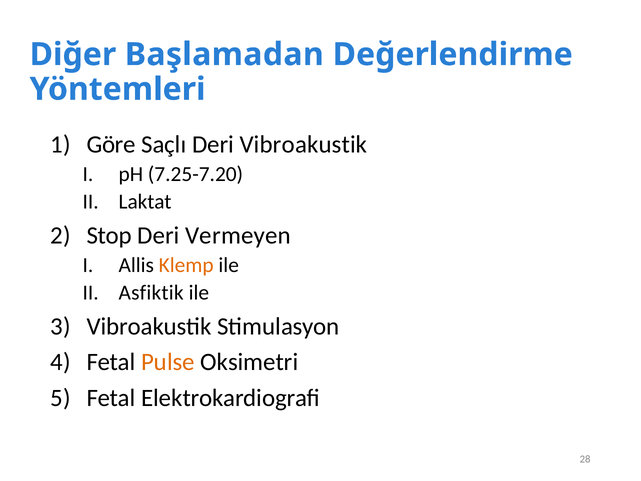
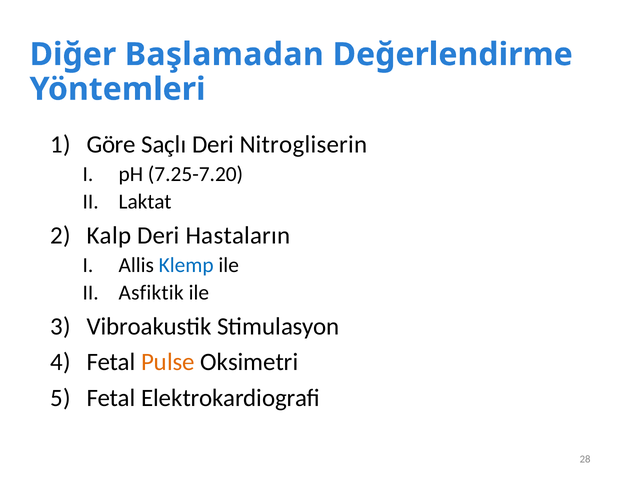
Deri Vibroakustik: Vibroakustik -> Nitrogliserin
Stop: Stop -> Kalp
Vermeyen: Vermeyen -> Hastaların
Klemp colour: orange -> blue
